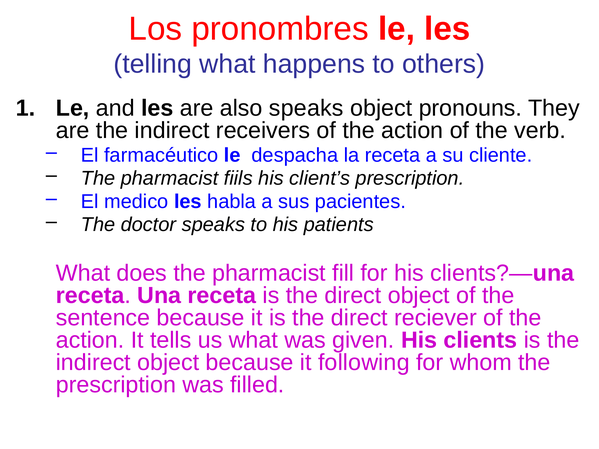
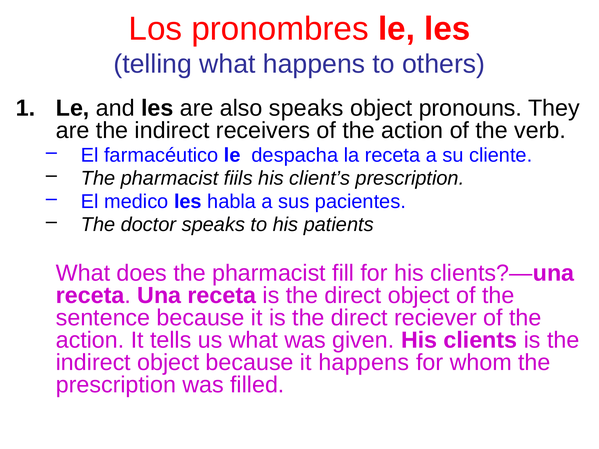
it following: following -> happens
